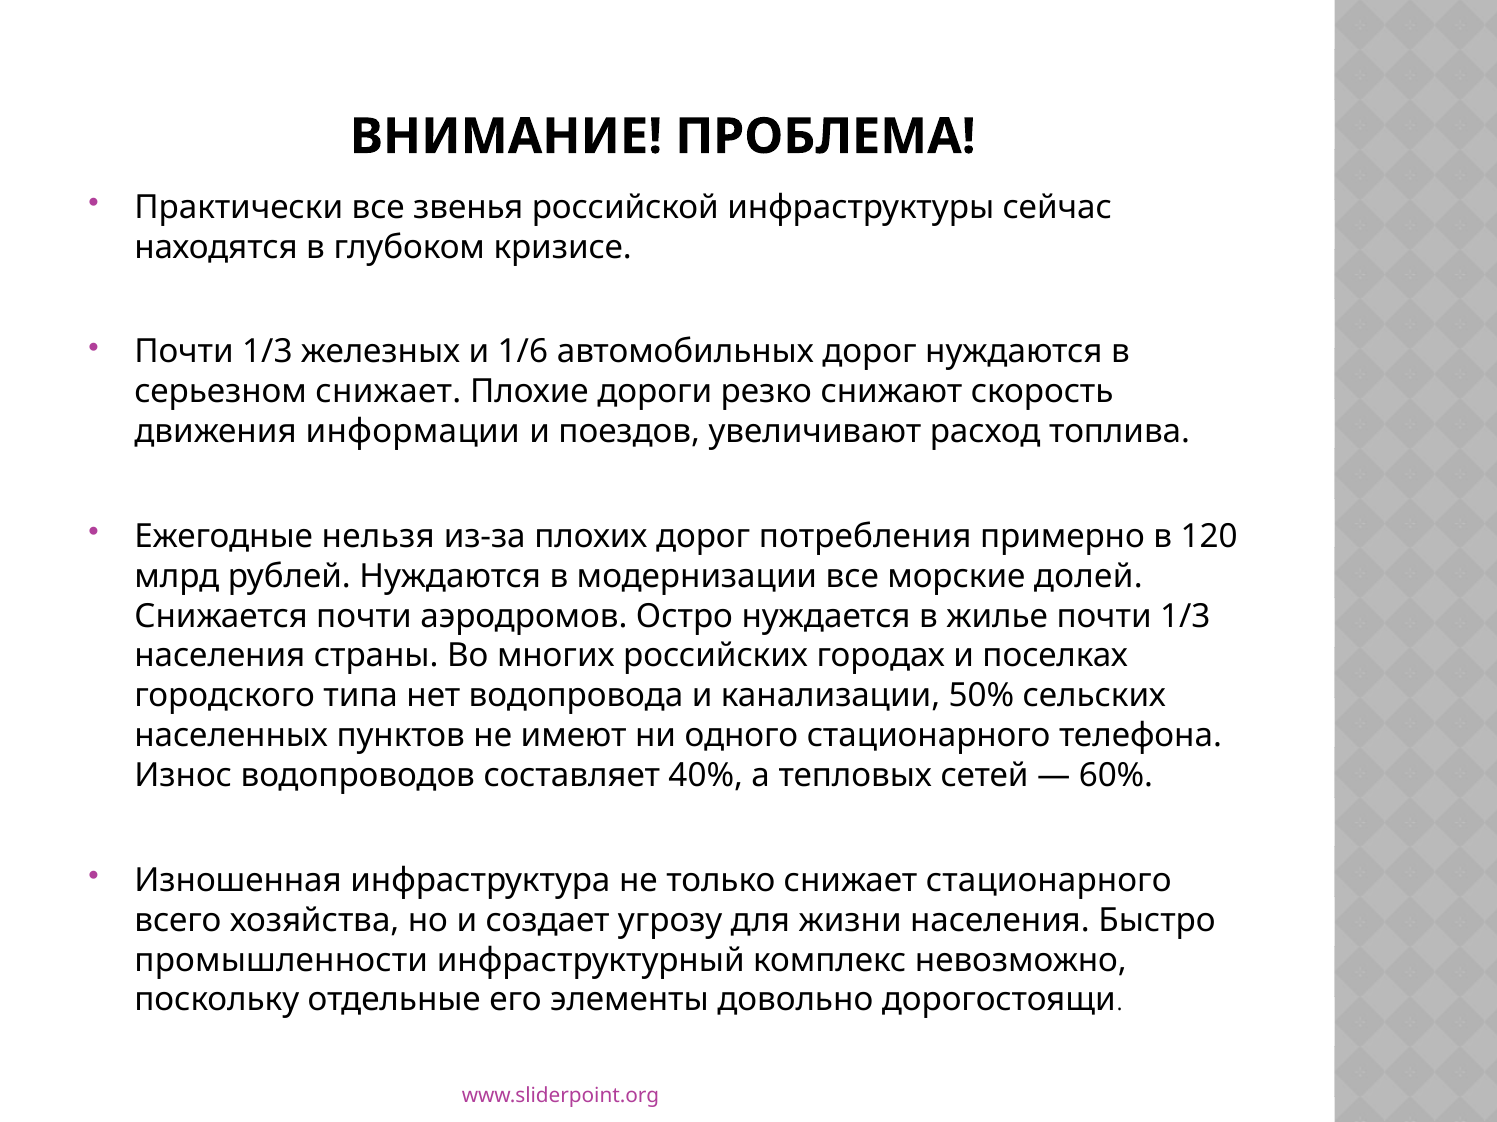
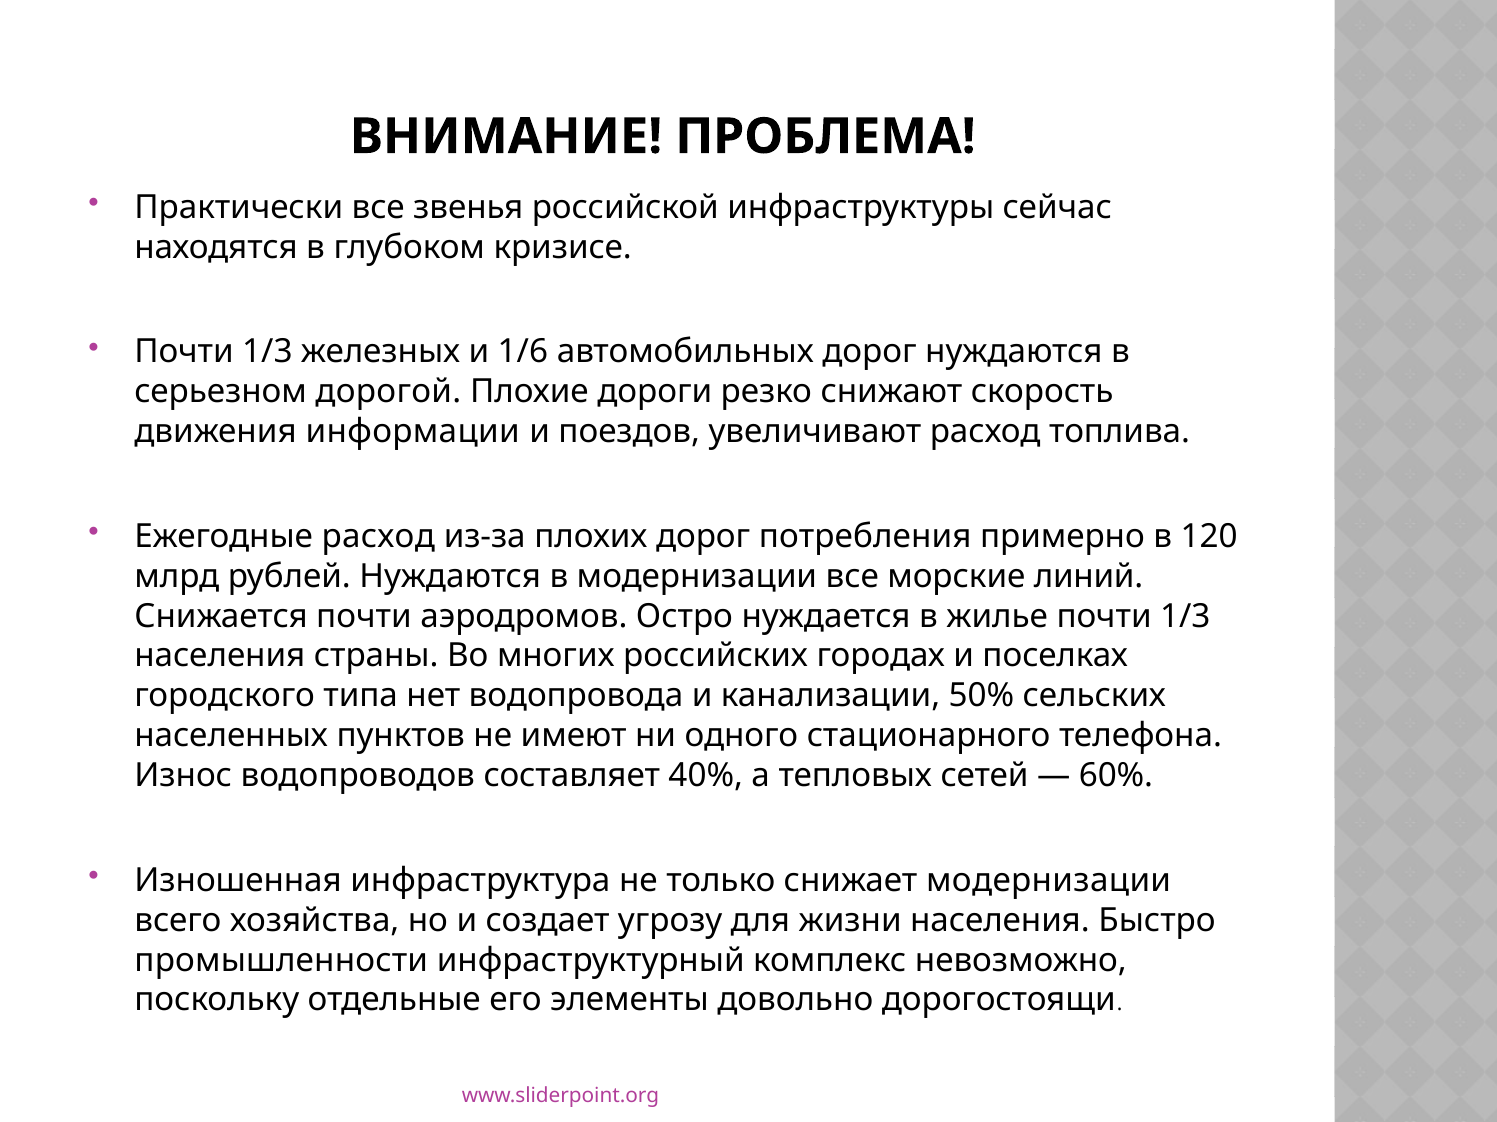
серьезном снижает: снижает -> дорогой
Ежегодные нельзя: нельзя -> расход
долей: долей -> линий
снижает стационарного: стационарного -> модернизации
